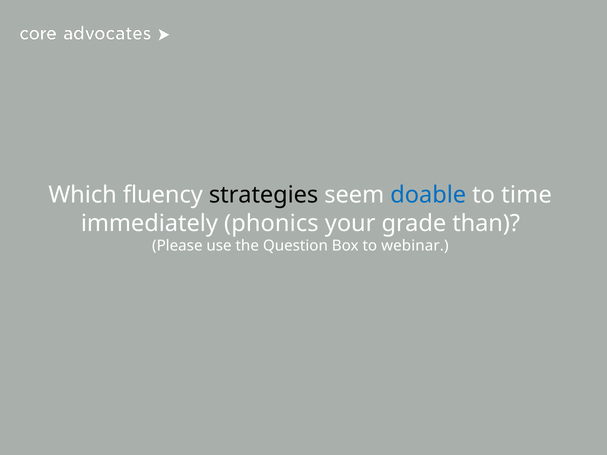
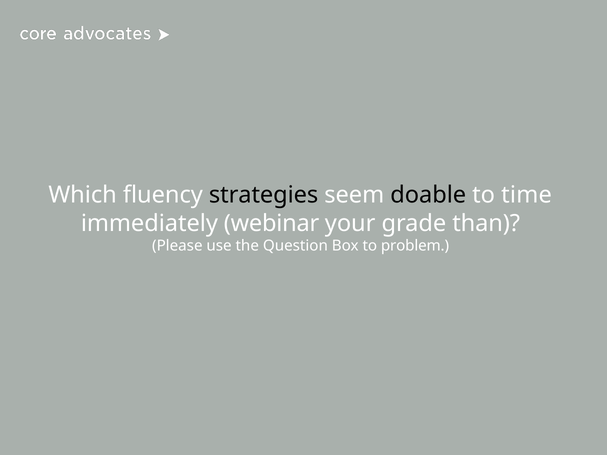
doable colour: blue -> black
phonics: phonics -> webinar
webinar: webinar -> problem
